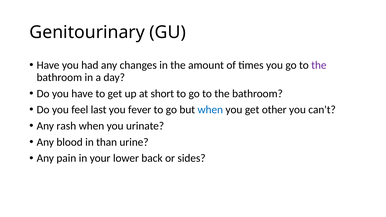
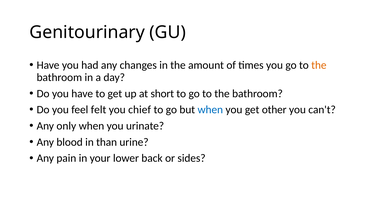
the at (319, 65) colour: purple -> orange
last: last -> felt
fever: fever -> chief
rash: rash -> only
